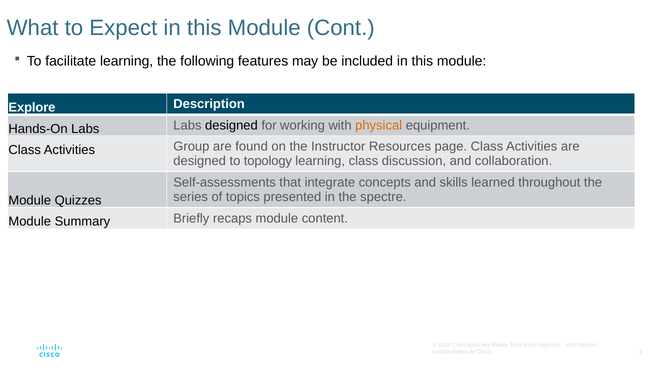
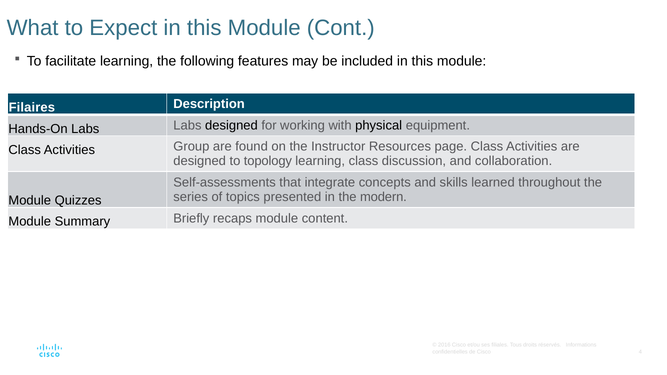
Explore: Explore -> Filaires
physical colour: orange -> black
spectre: spectre -> modern
